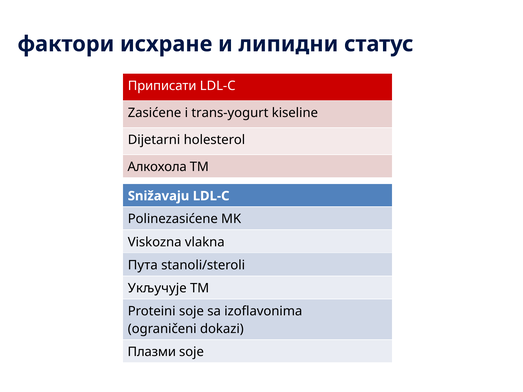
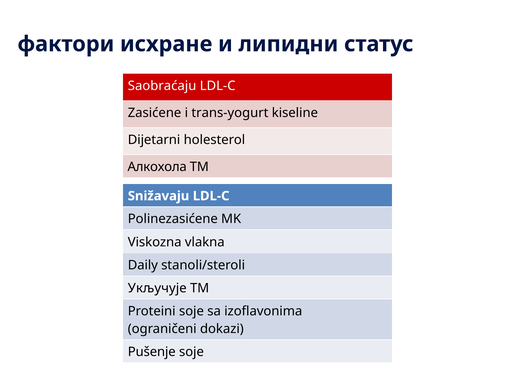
Приписати: Приписати -> Saobraćaju
Пута: Пута -> Daily
Плазми: Плазми -> Pušenje
